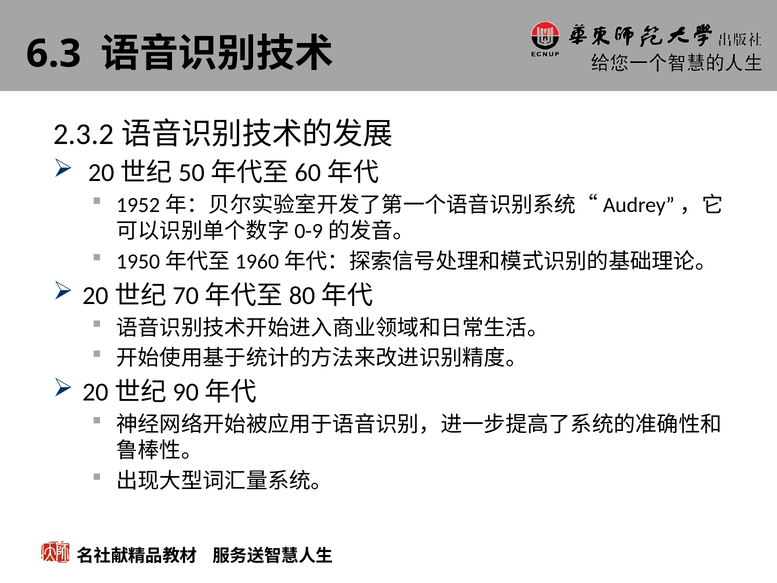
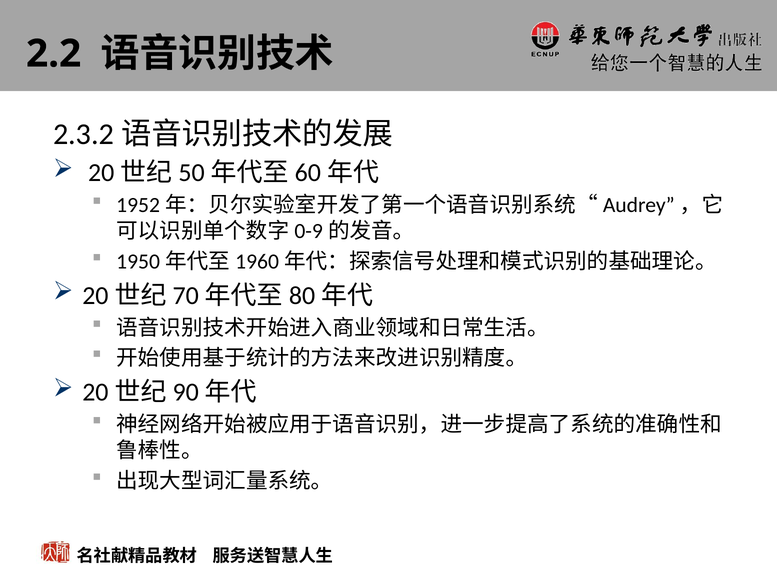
6.3: 6.3 -> 2.2
